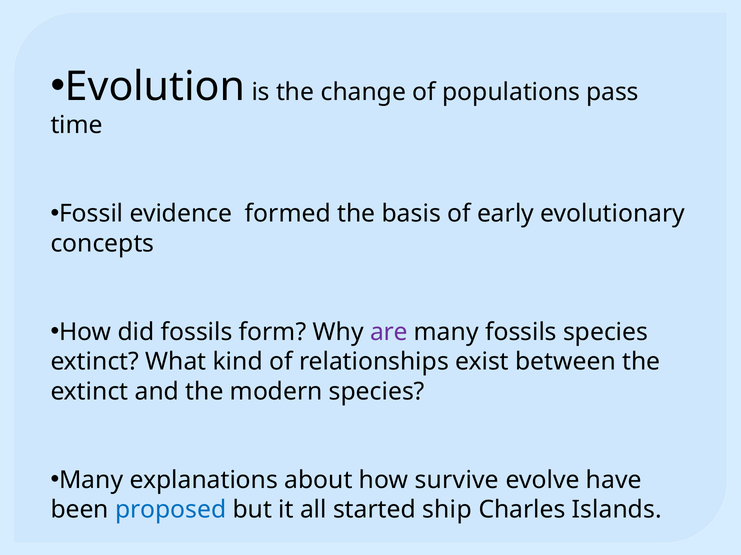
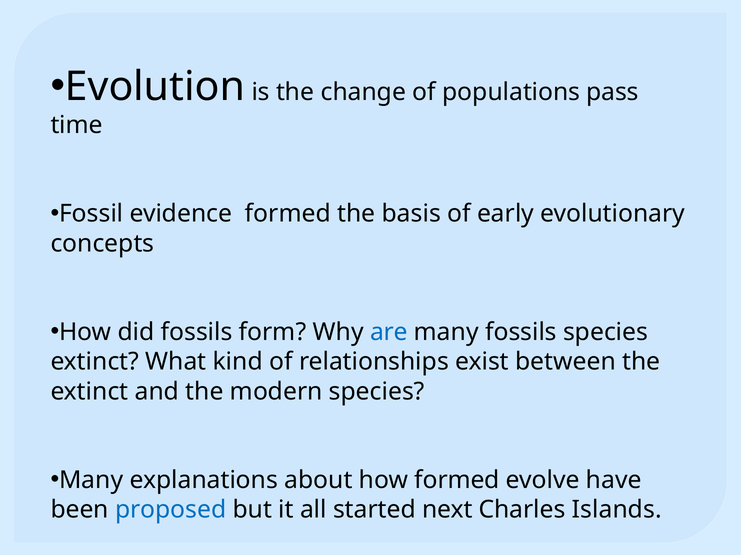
are colour: purple -> blue
how survive: survive -> formed
ship: ship -> next
